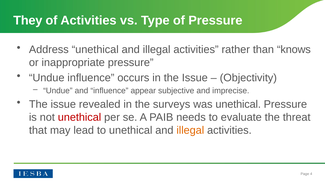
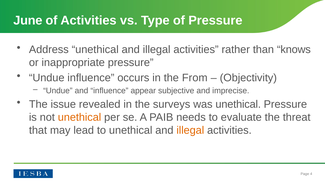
They: They -> June
in the Issue: Issue -> From
unethical at (80, 117) colour: red -> orange
